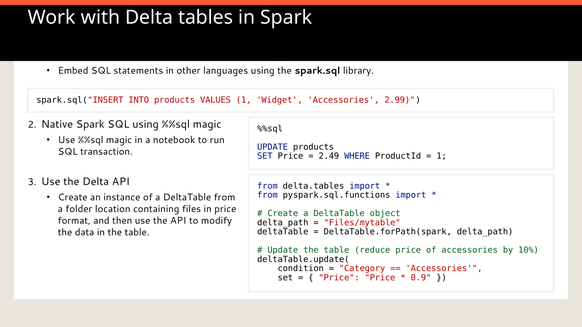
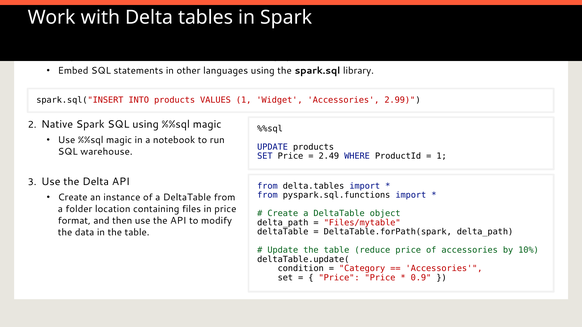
transaction: transaction -> warehouse
